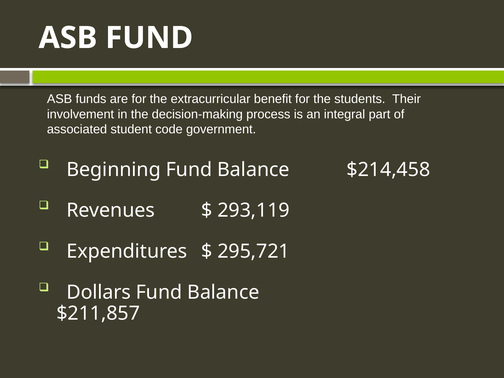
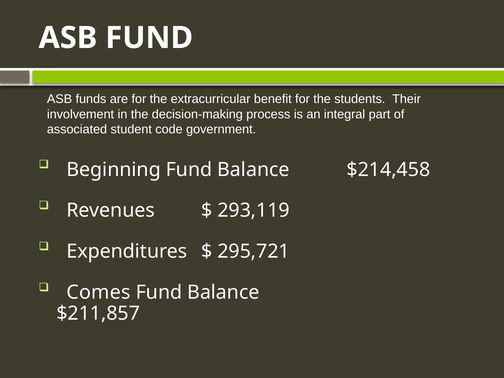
Dollars: Dollars -> Comes
